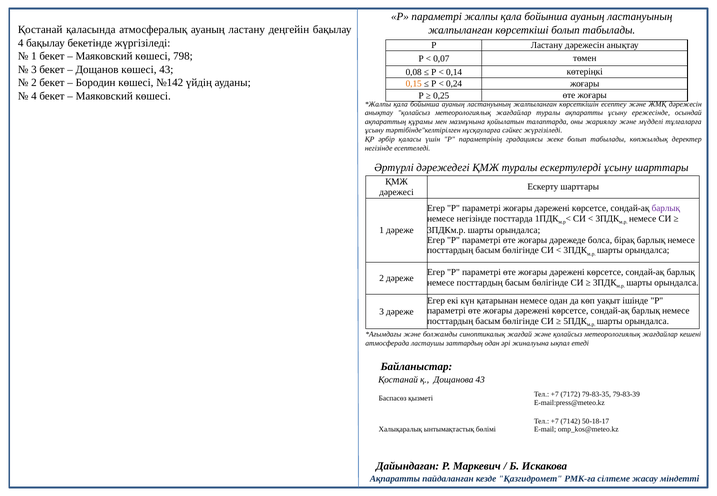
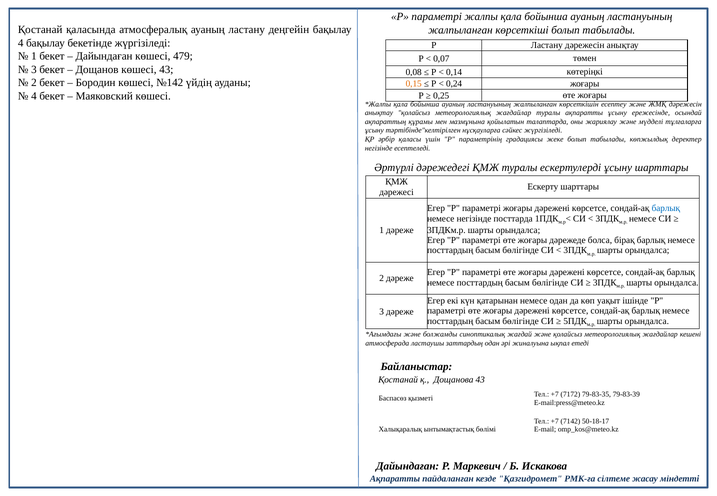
Маяковский at (104, 56): Маяковский -> Дайындаған
798: 798 -> 479
барлық at (666, 209) colour: purple -> blue
